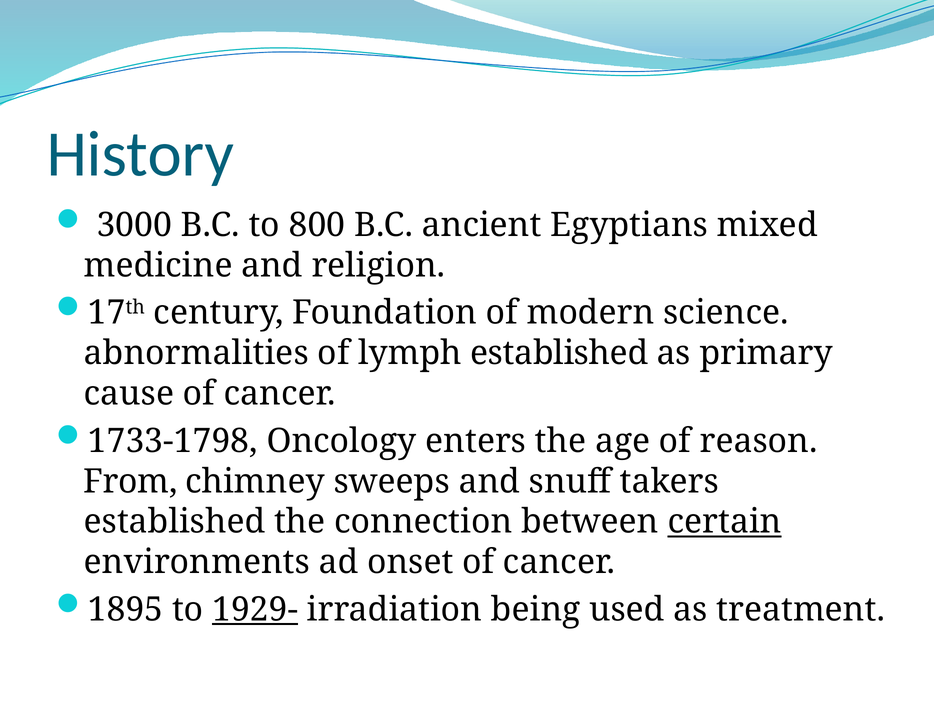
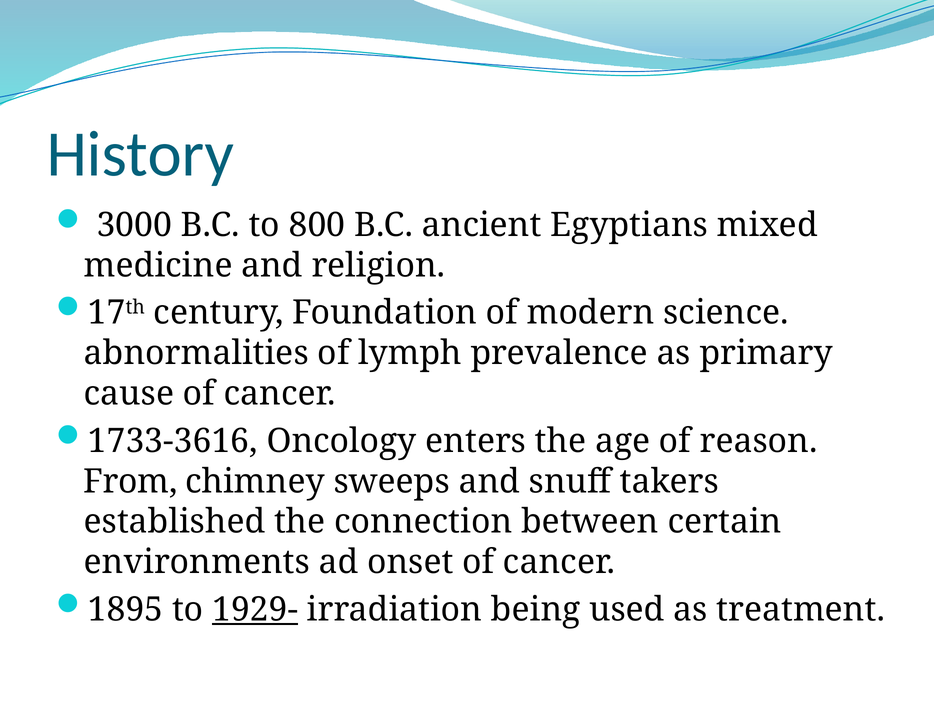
lymph established: established -> prevalence
1733-1798: 1733-1798 -> 1733-3616
certain underline: present -> none
